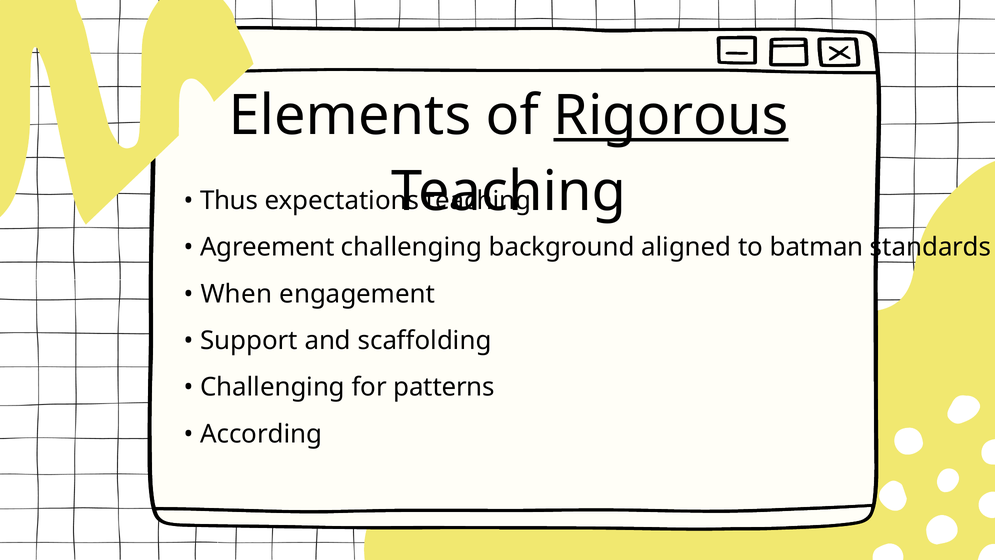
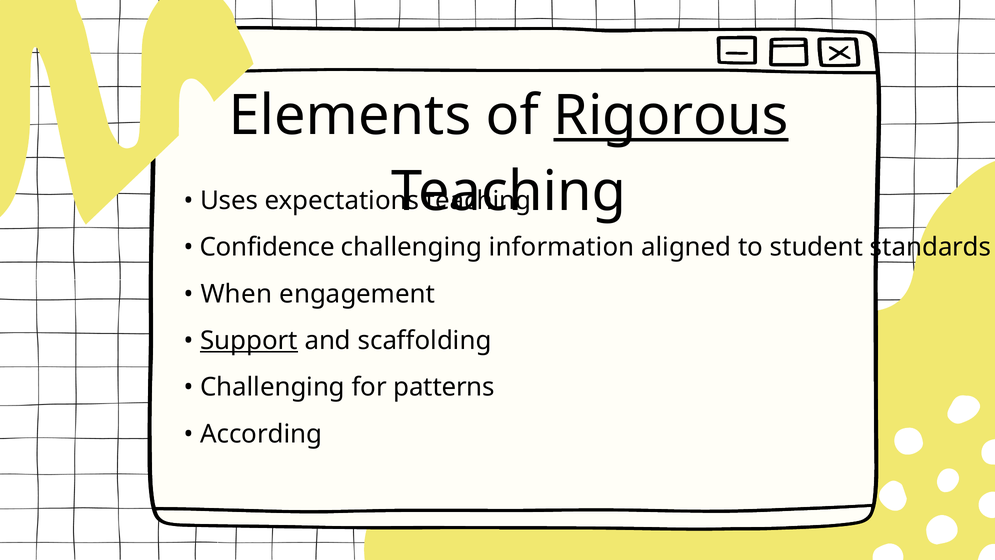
Thus: Thus -> Uses
Agreement: Agreement -> Confidence
background: background -> information
batman: batman -> student
Support underline: none -> present
